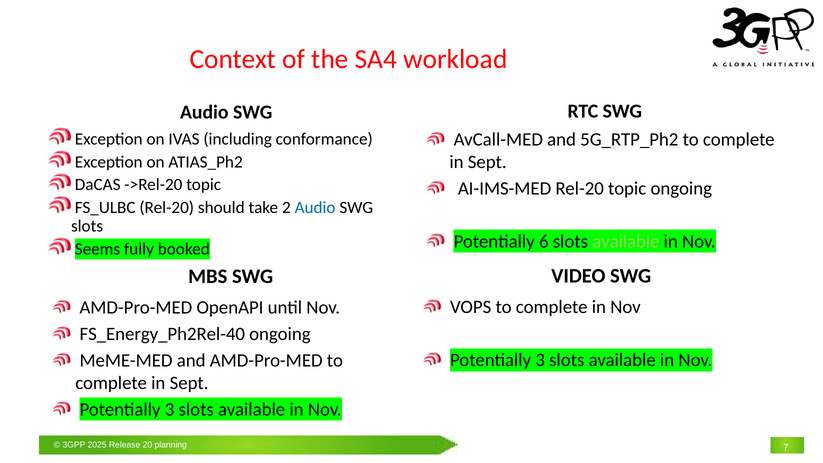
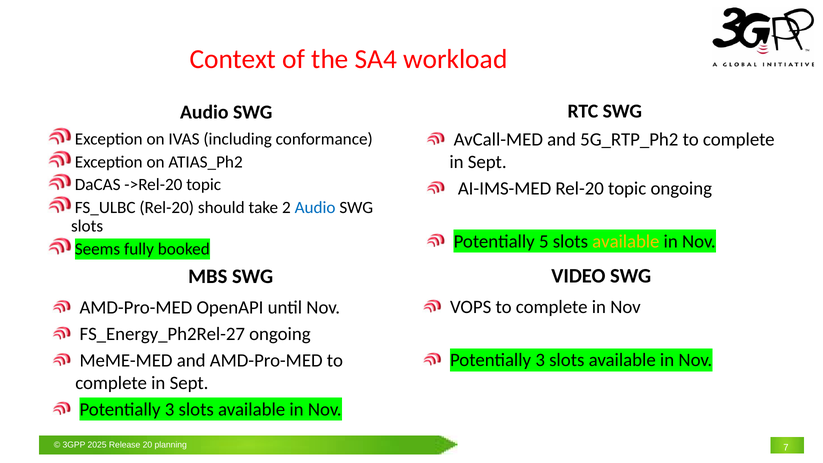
6: 6 -> 5
available at (626, 241) colour: light green -> yellow
FS_Energy_Ph2Rel-40: FS_Energy_Ph2Rel-40 -> FS_Energy_Ph2Rel-27
